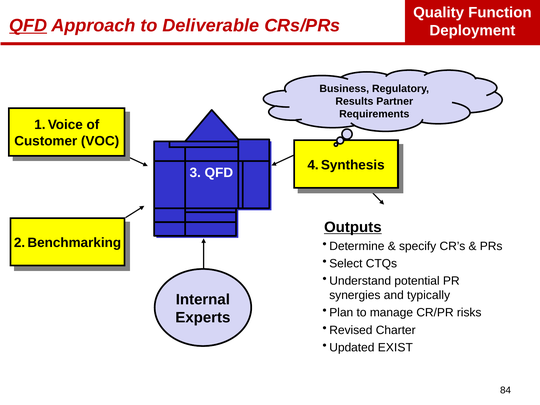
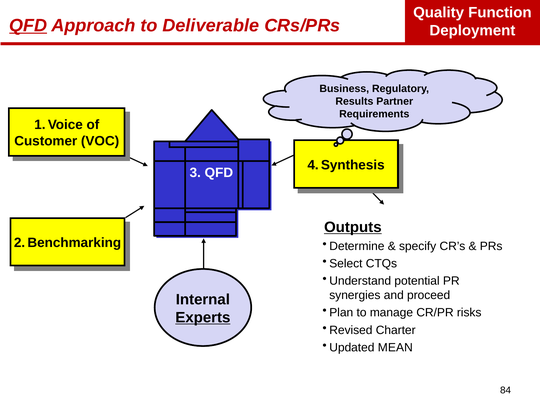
typically: typically -> proceed
Experts underline: none -> present
EXIST: EXIST -> MEAN
